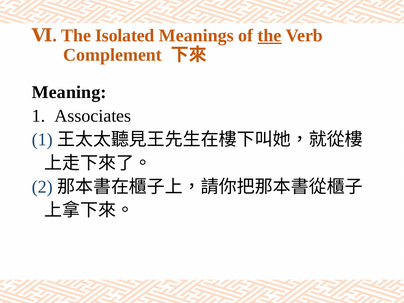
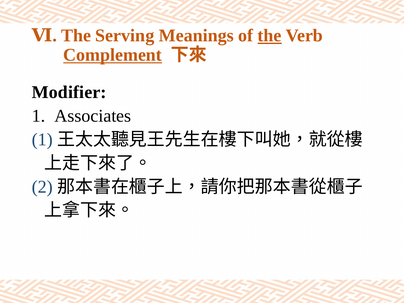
Isolated: Isolated -> Serving
Complement underline: none -> present
Meaning: Meaning -> Modifier
